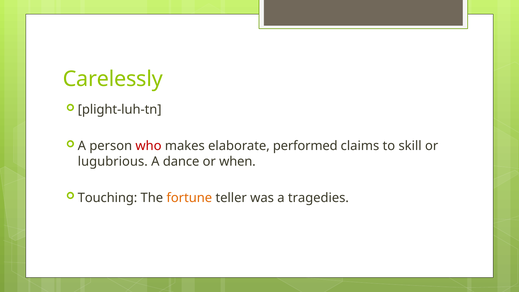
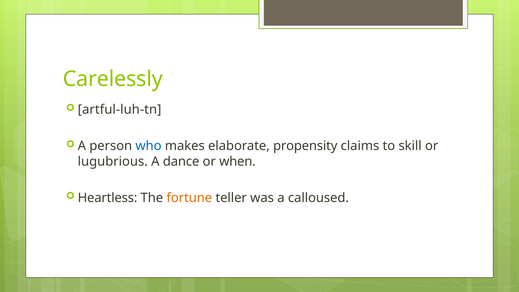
plight-luh-tn: plight-luh-tn -> artful-luh-tn
who colour: red -> blue
performed: performed -> propensity
Touching: Touching -> Heartless
tragedies: tragedies -> calloused
